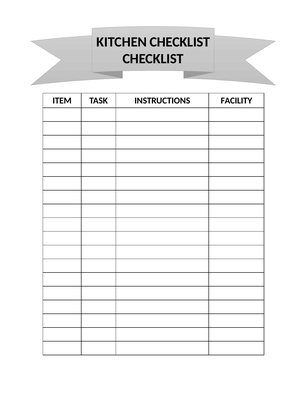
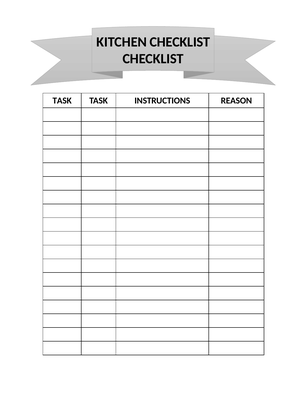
ITEM at (62, 100): ITEM -> TASK
FACILITY: FACILITY -> REASON
